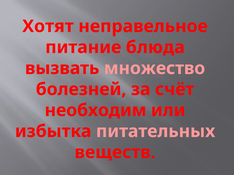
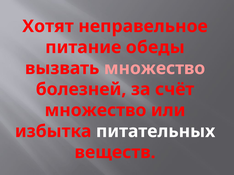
блюда: блюда -> обеды
необходим at (95, 111): необходим -> множество
питательных colour: pink -> white
